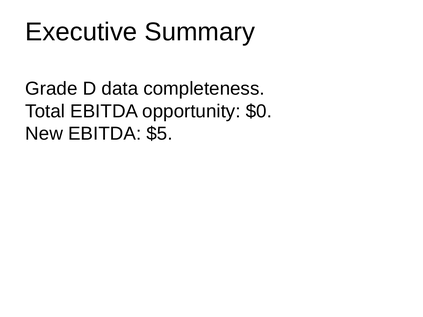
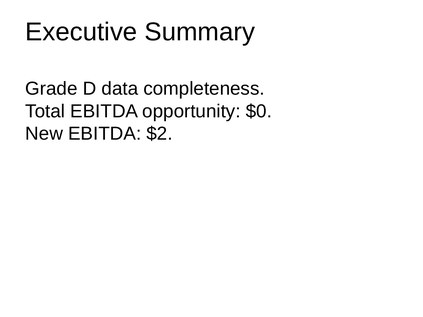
$5: $5 -> $2
